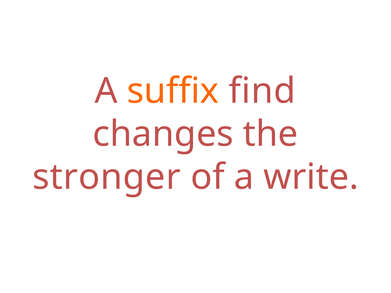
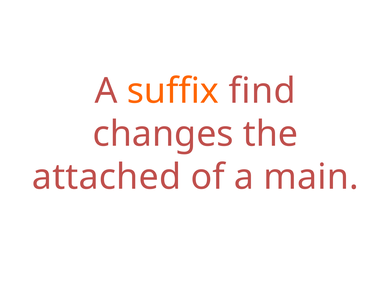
stronger: stronger -> attached
write: write -> main
